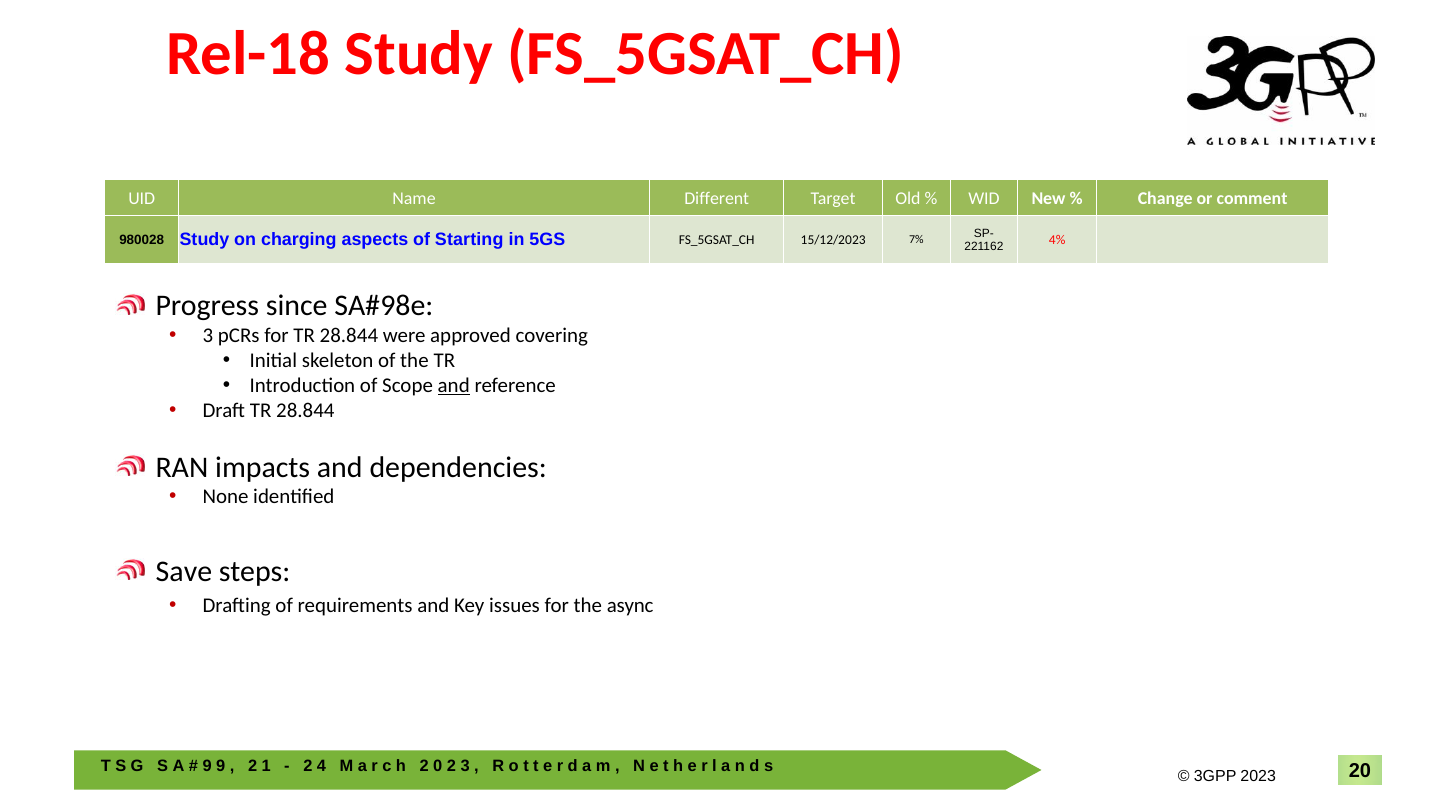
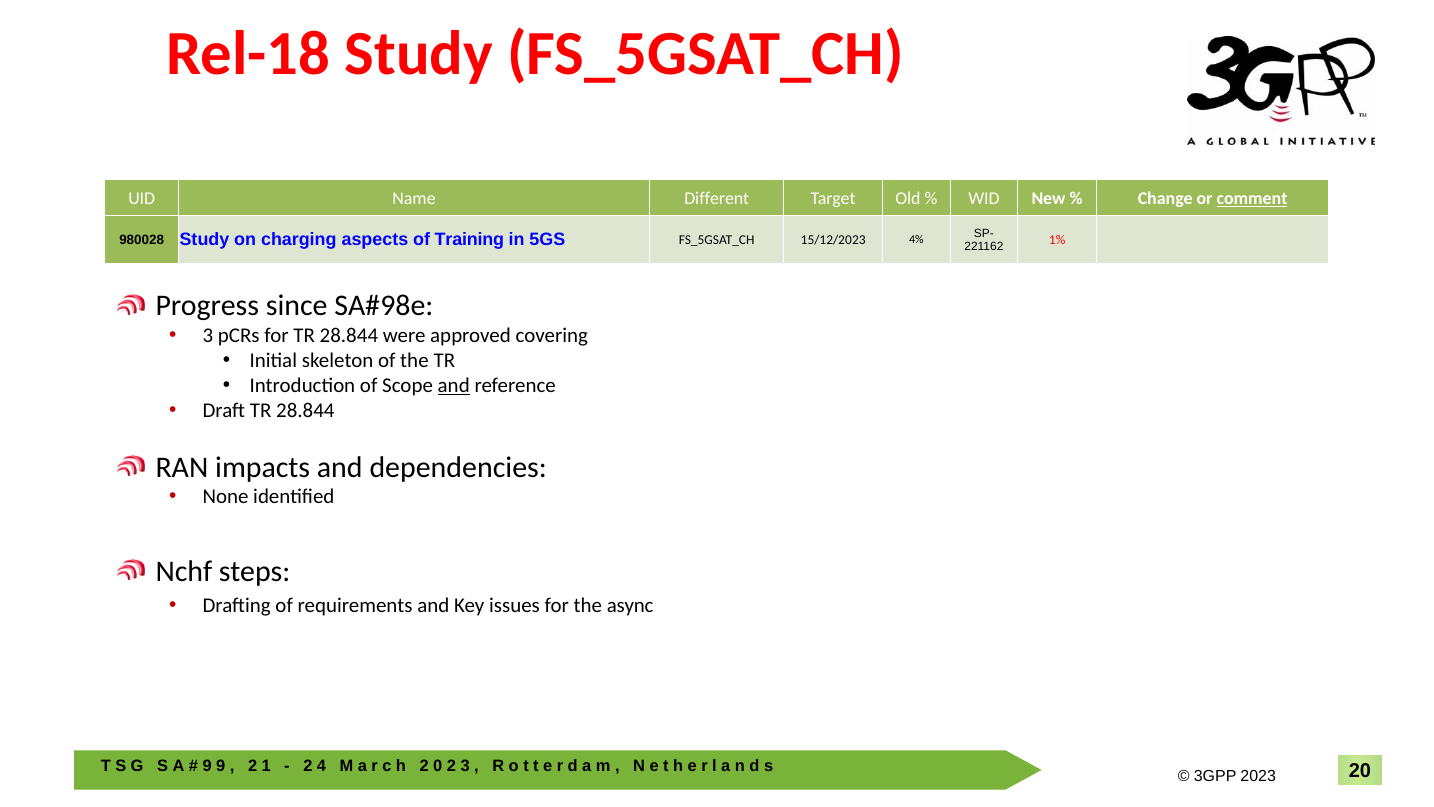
comment underline: none -> present
Starting: Starting -> Training
7%: 7% -> 4%
4%: 4% -> 1%
Save: Save -> Nchf
